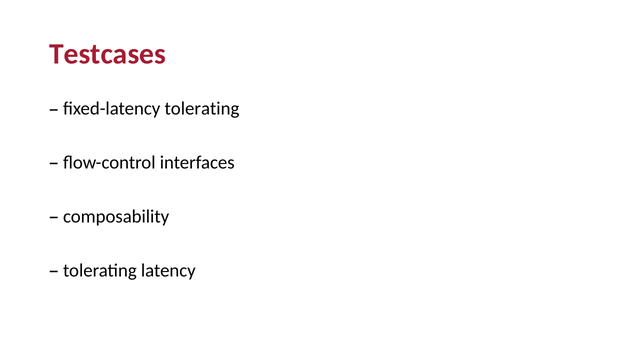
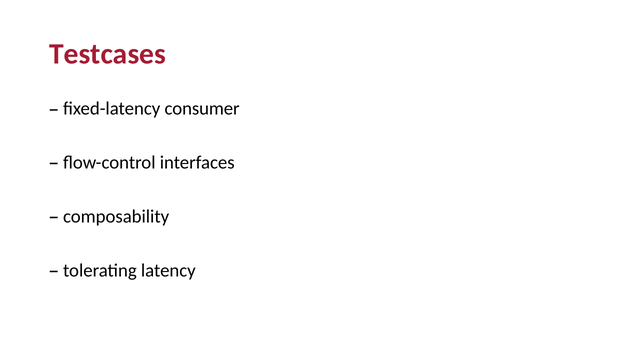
fixed-latency tolerating: tolerating -> consumer
